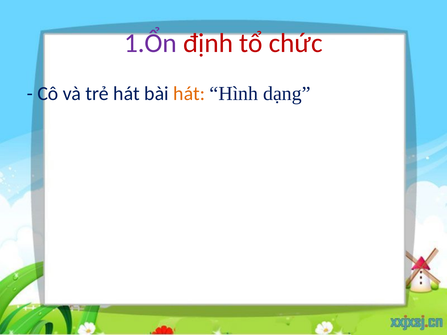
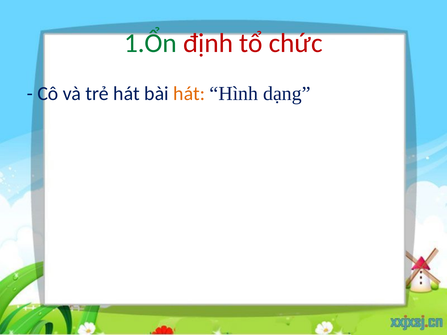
1.Ổn colour: purple -> green
